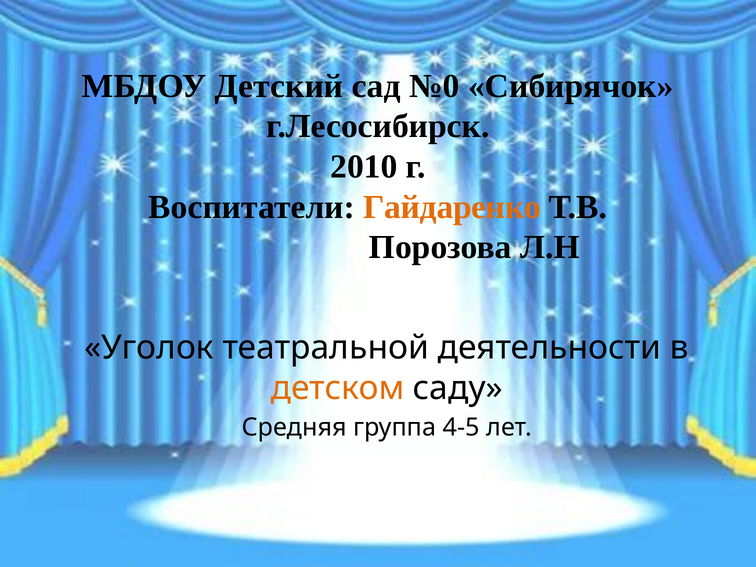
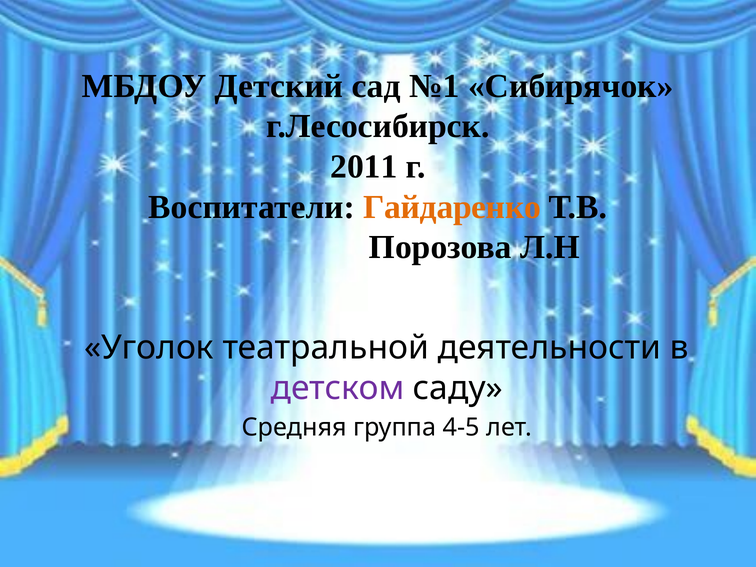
№0: №0 -> №1
2010: 2010 -> 2011
детском colour: orange -> purple
